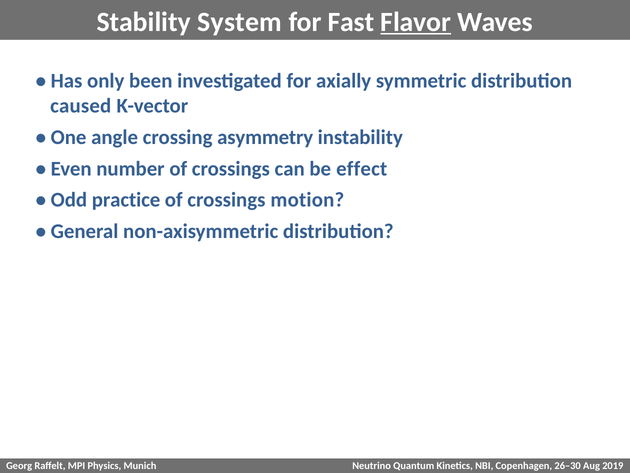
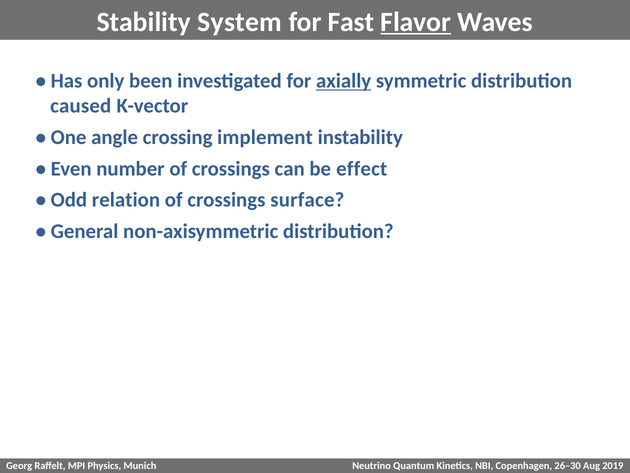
axially underline: none -> present
asymmetry: asymmetry -> implement
practice: practice -> relation
motion: motion -> surface
